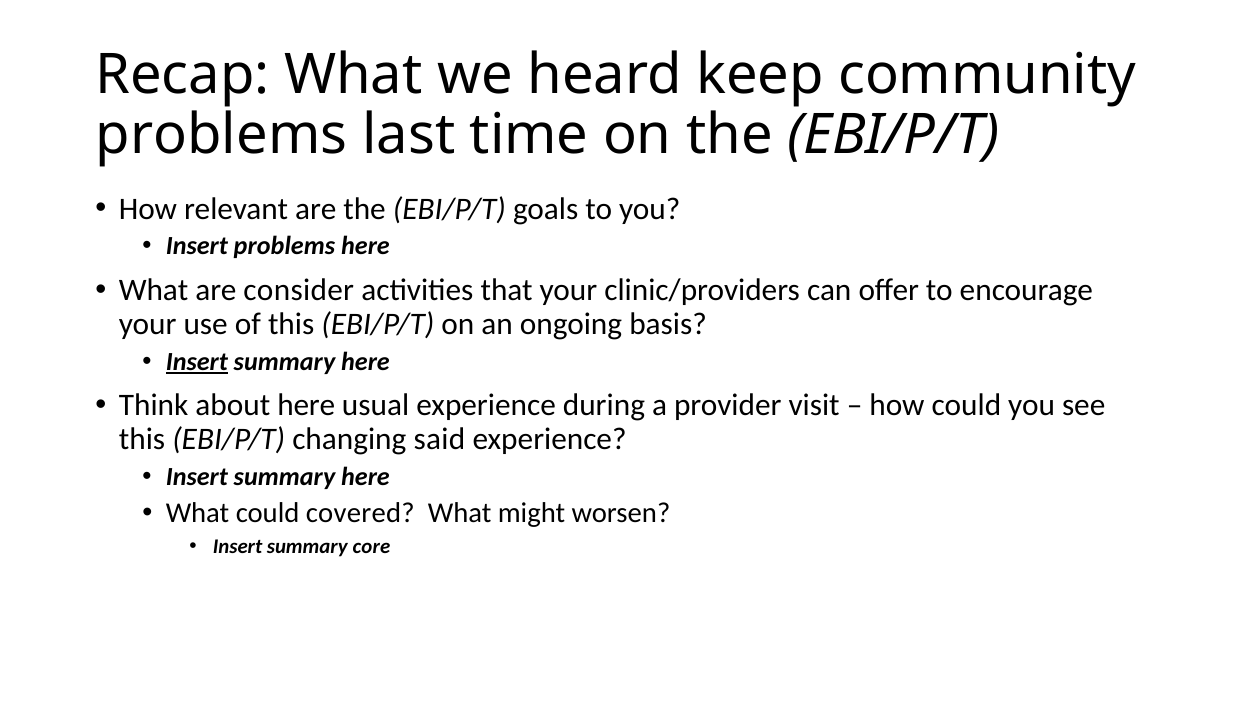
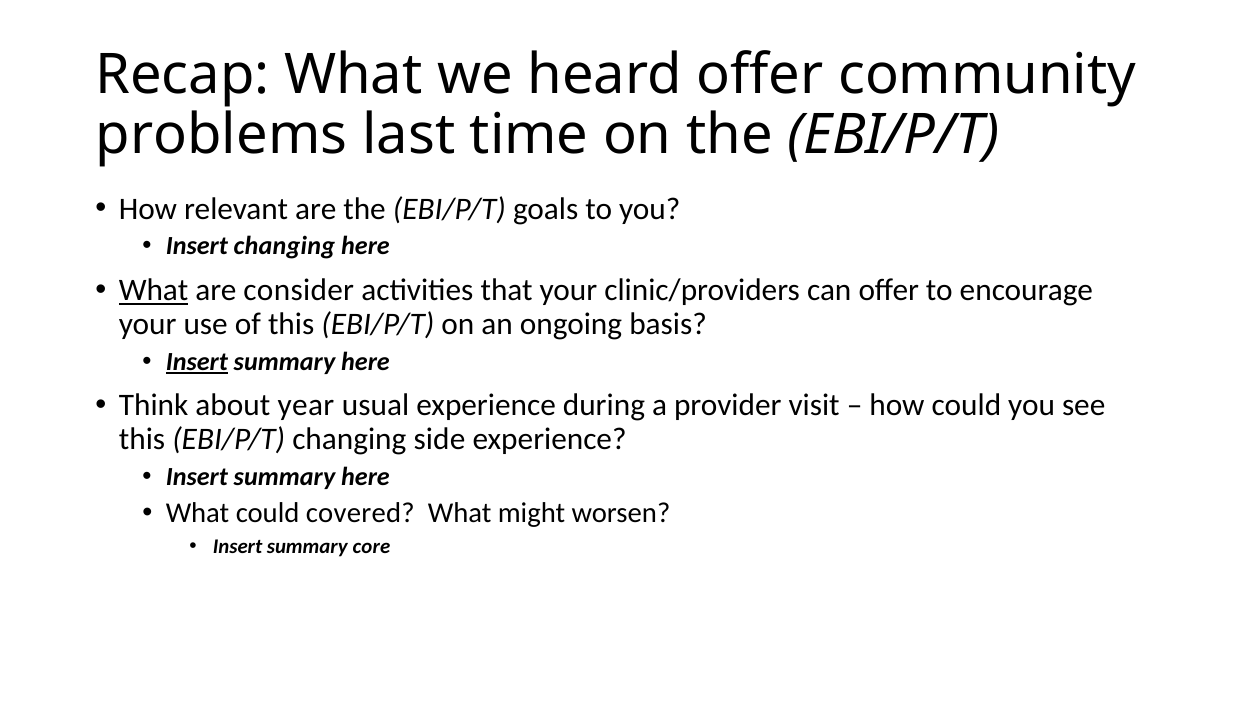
heard keep: keep -> offer
Insert problems: problems -> changing
What at (154, 290) underline: none -> present
about here: here -> year
said: said -> side
